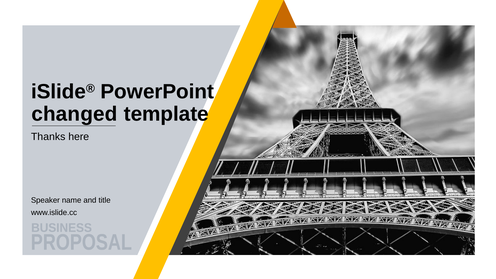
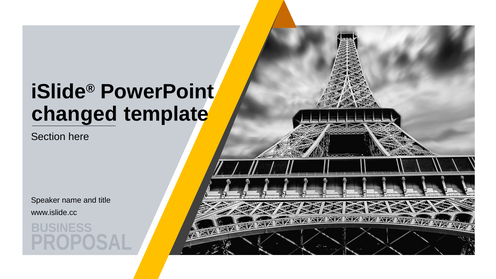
Thanks: Thanks -> Section
